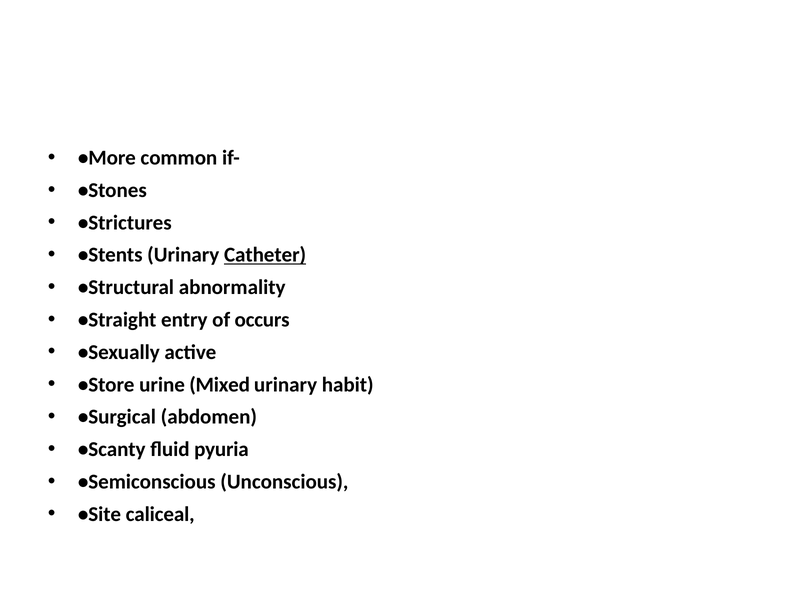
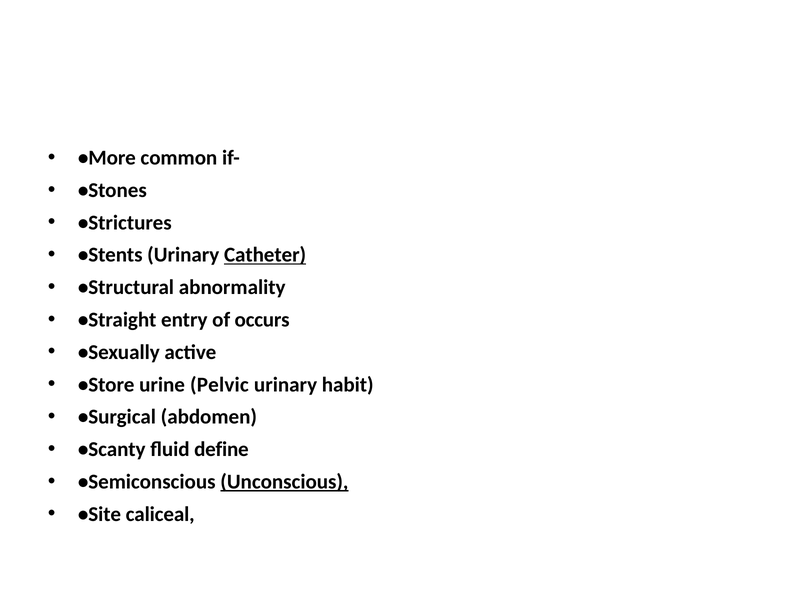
Mixed: Mixed -> Pelvic
pyuria: pyuria -> define
Unconscious underline: none -> present
